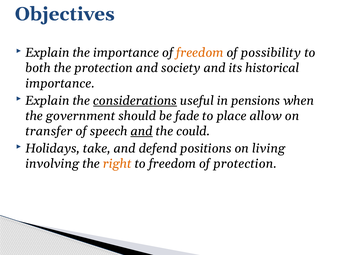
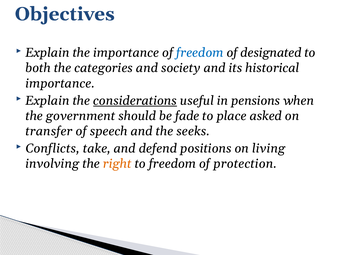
freedom at (200, 53) colour: orange -> blue
possibility: possibility -> designated
the protection: protection -> categories
allow: allow -> asked
and at (142, 131) underline: present -> none
could: could -> seeks
Holidays: Holidays -> Conflicts
